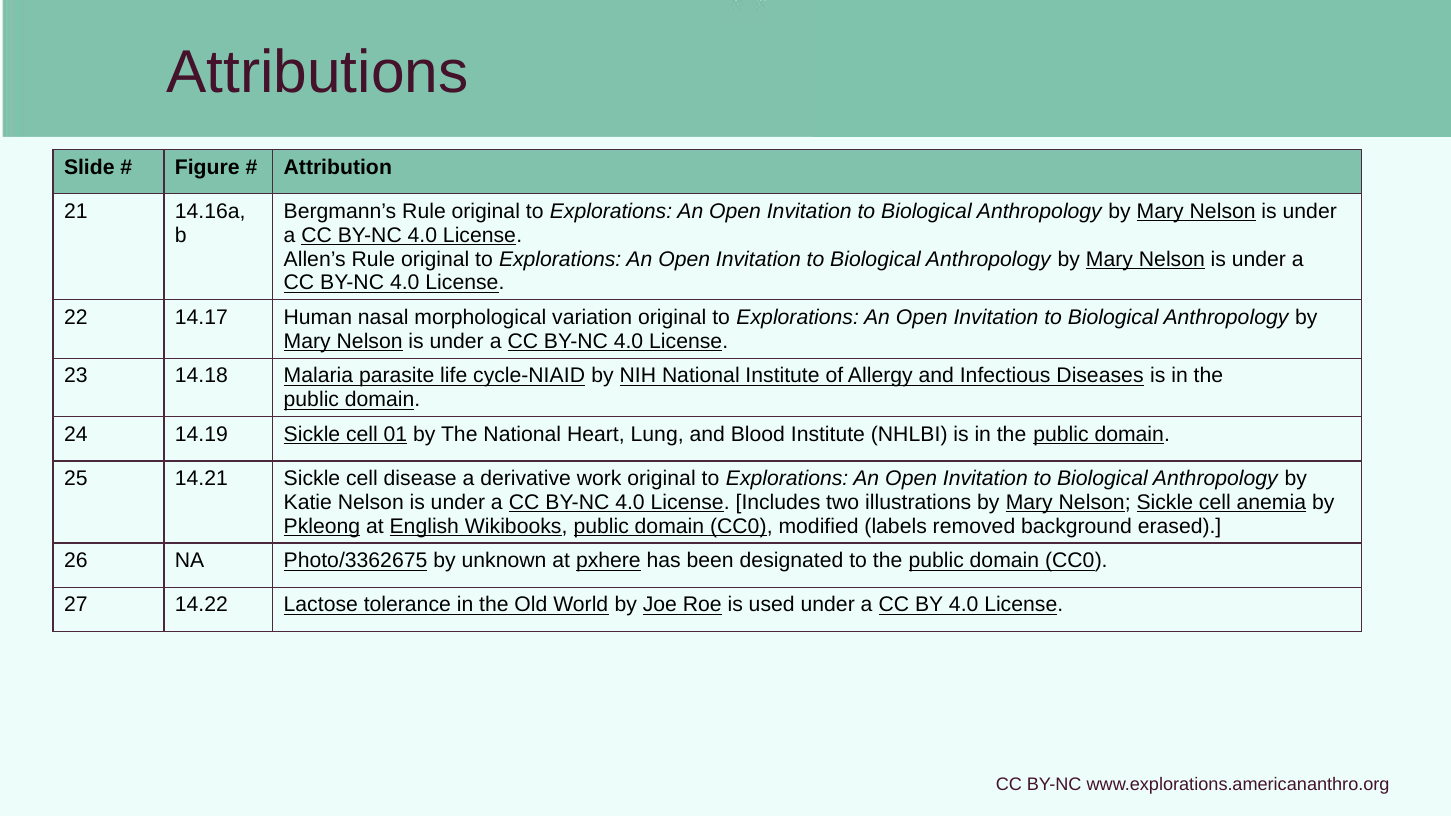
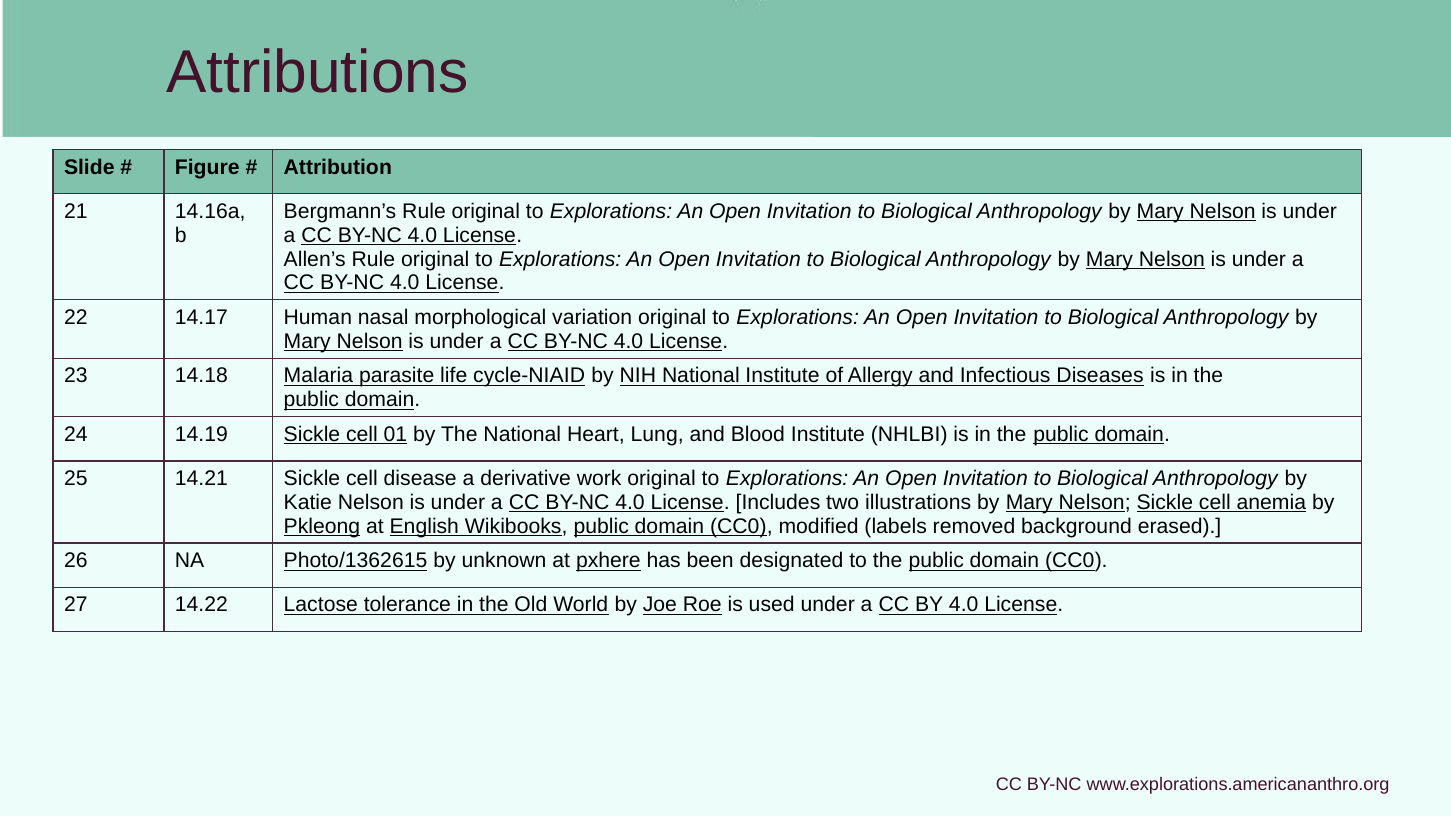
Photo/3362675: Photo/3362675 -> Photo/1362615
